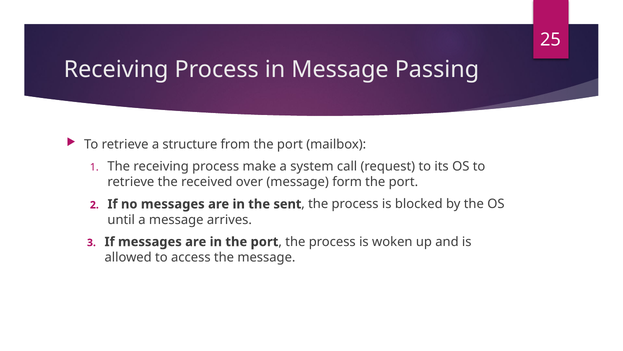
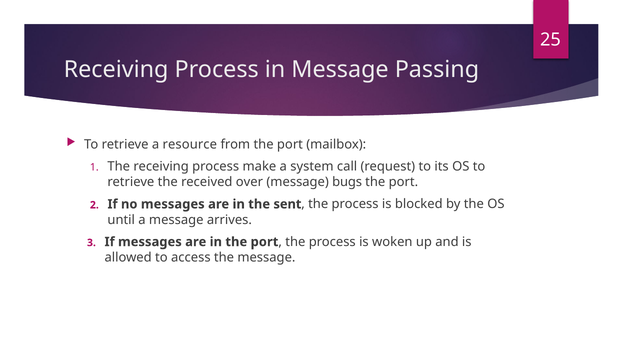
structure: structure -> resource
form: form -> bugs
